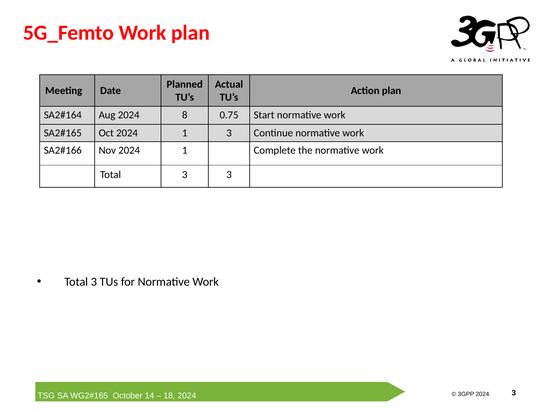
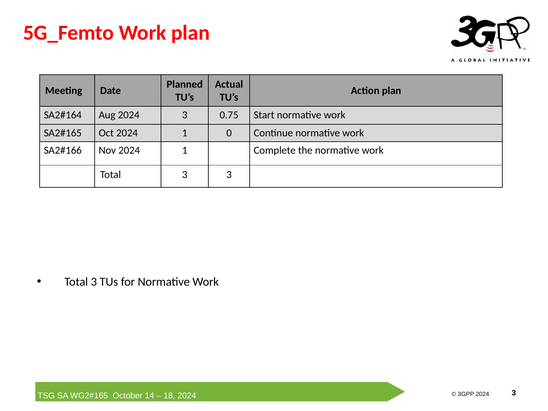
Aug 2024 8: 8 -> 3
1 3: 3 -> 0
